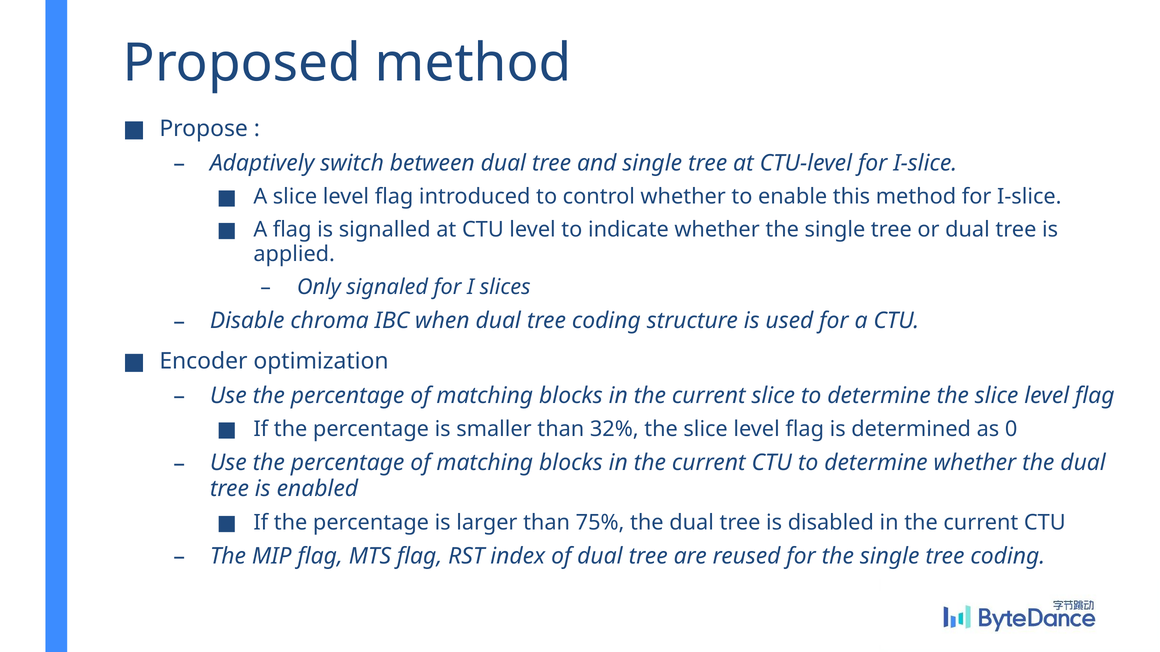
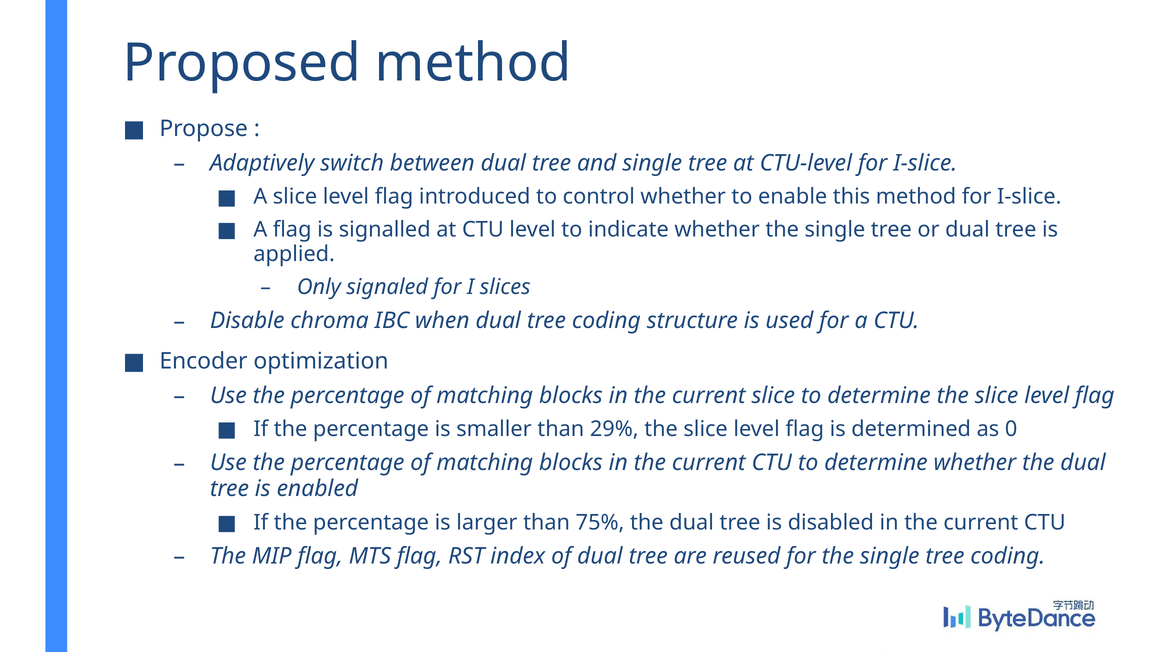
32%: 32% -> 29%
